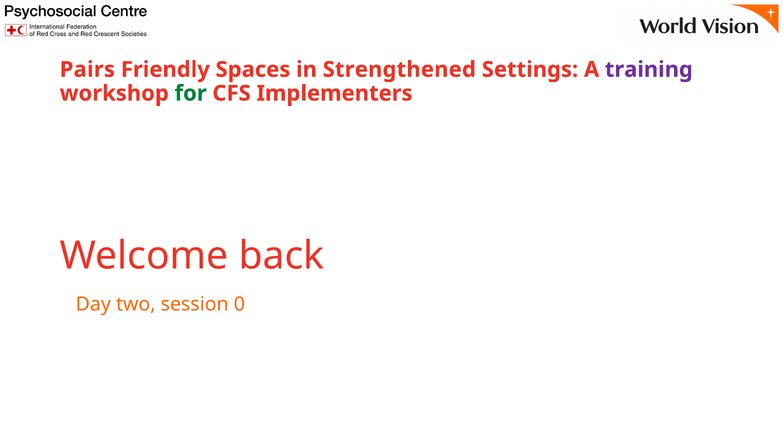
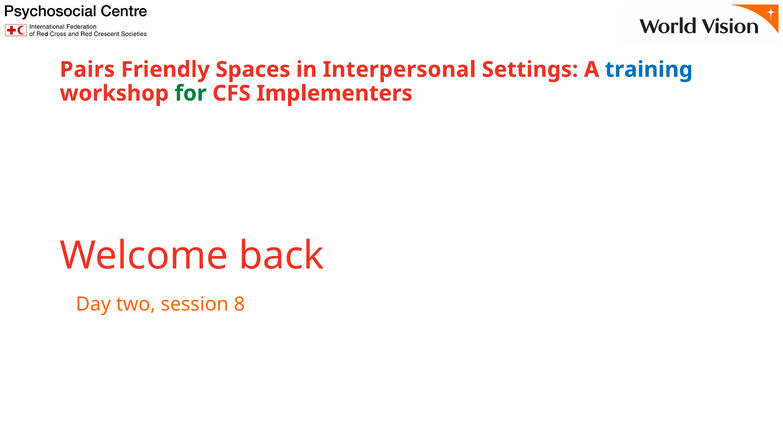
Strengthened: Strengthened -> Interpersonal
training colour: purple -> blue
0: 0 -> 8
